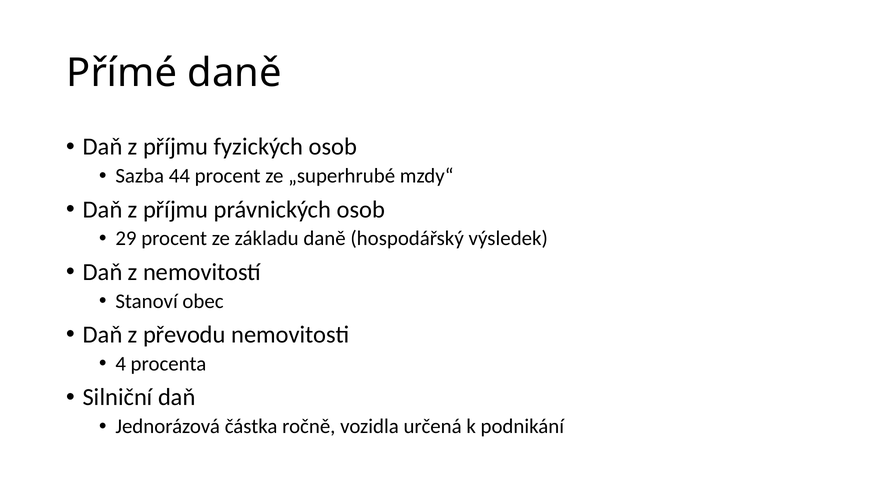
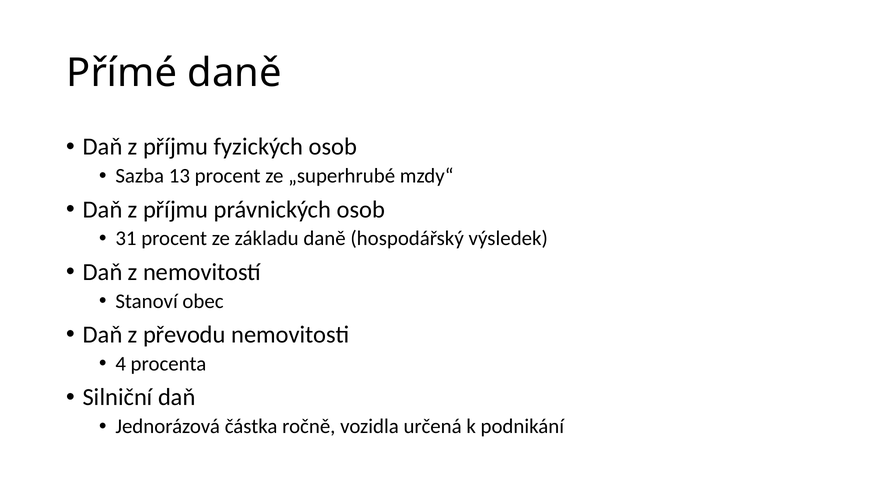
44: 44 -> 13
29: 29 -> 31
